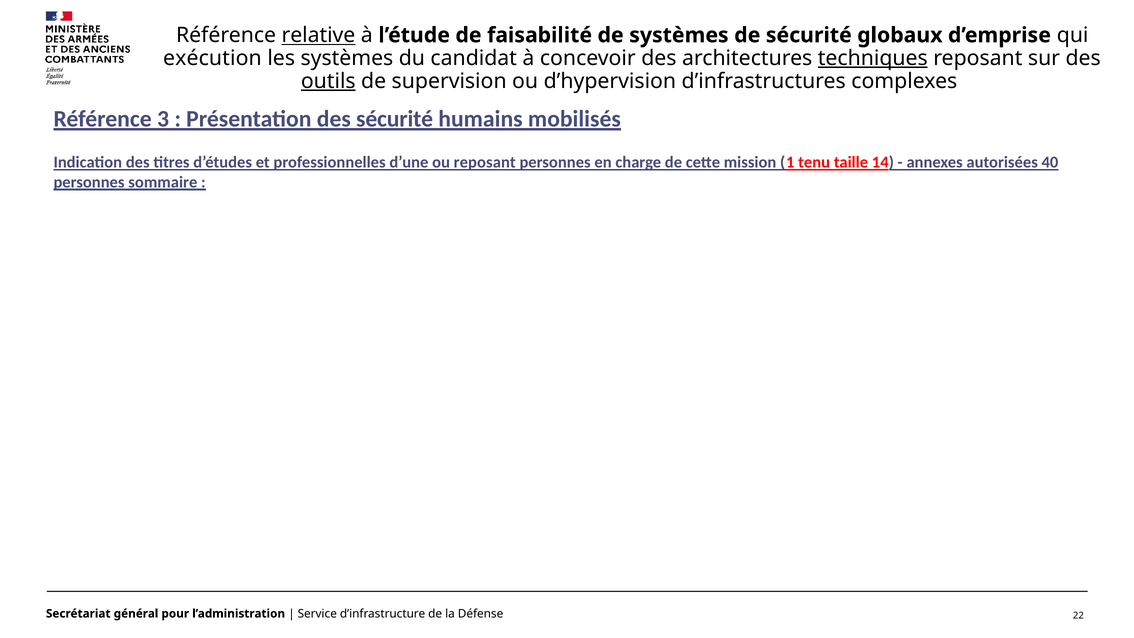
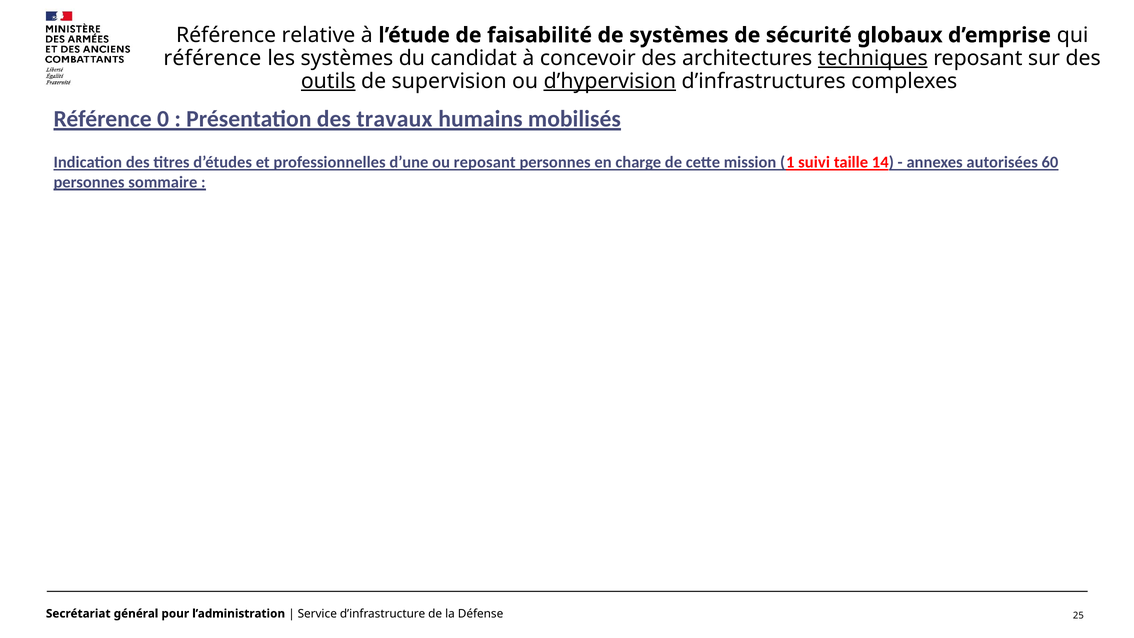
relative underline: present -> none
exécution at (212, 58): exécution -> référence
d’hypervision underline: none -> present
3: 3 -> 0
des sécurité: sécurité -> travaux
tenu: tenu -> suivi
40: 40 -> 60
22: 22 -> 25
